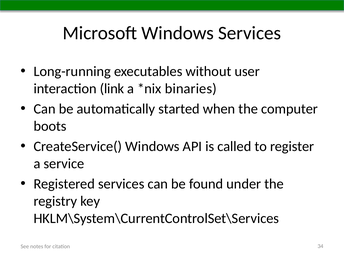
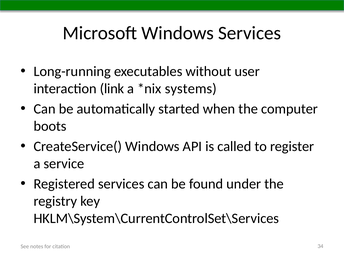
binaries: binaries -> systems
